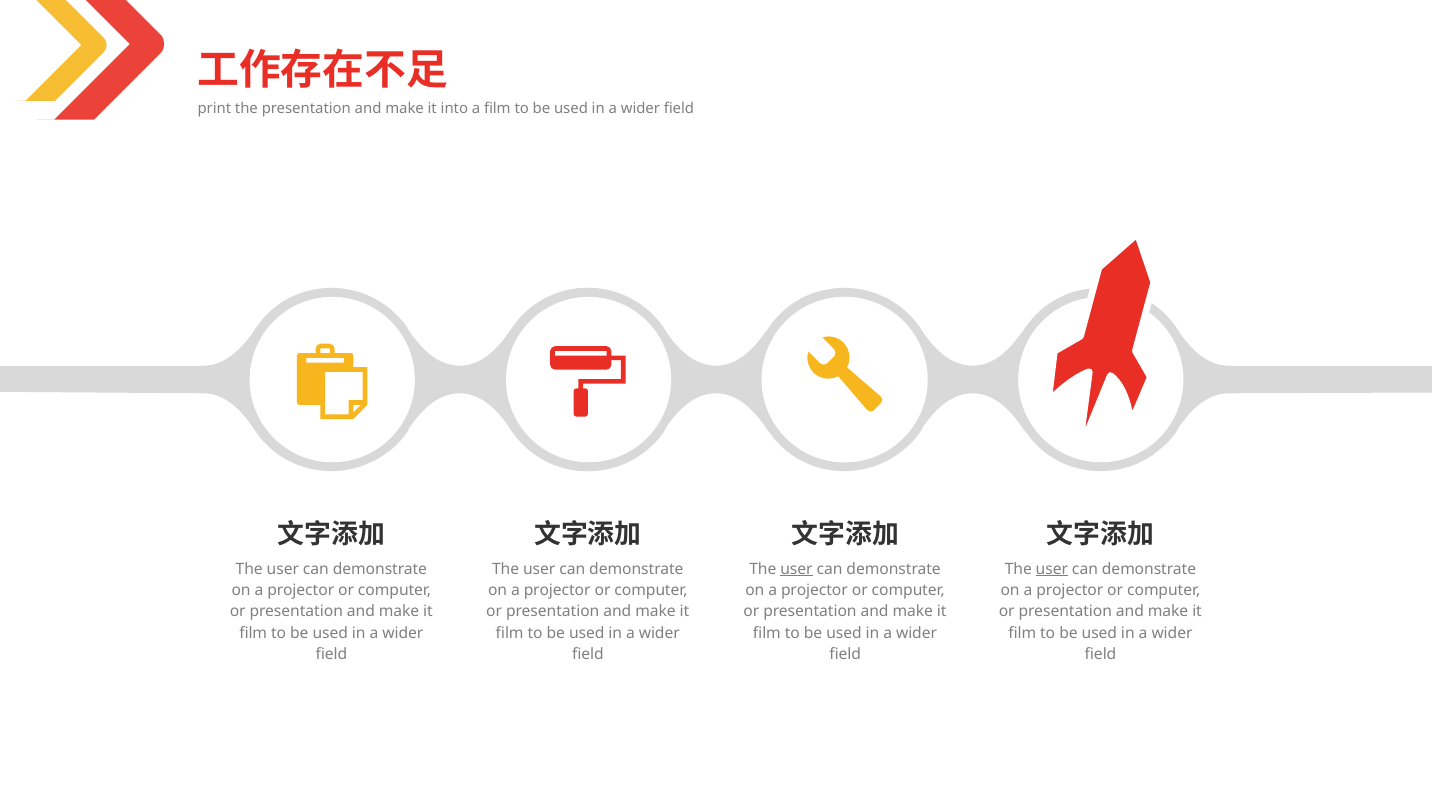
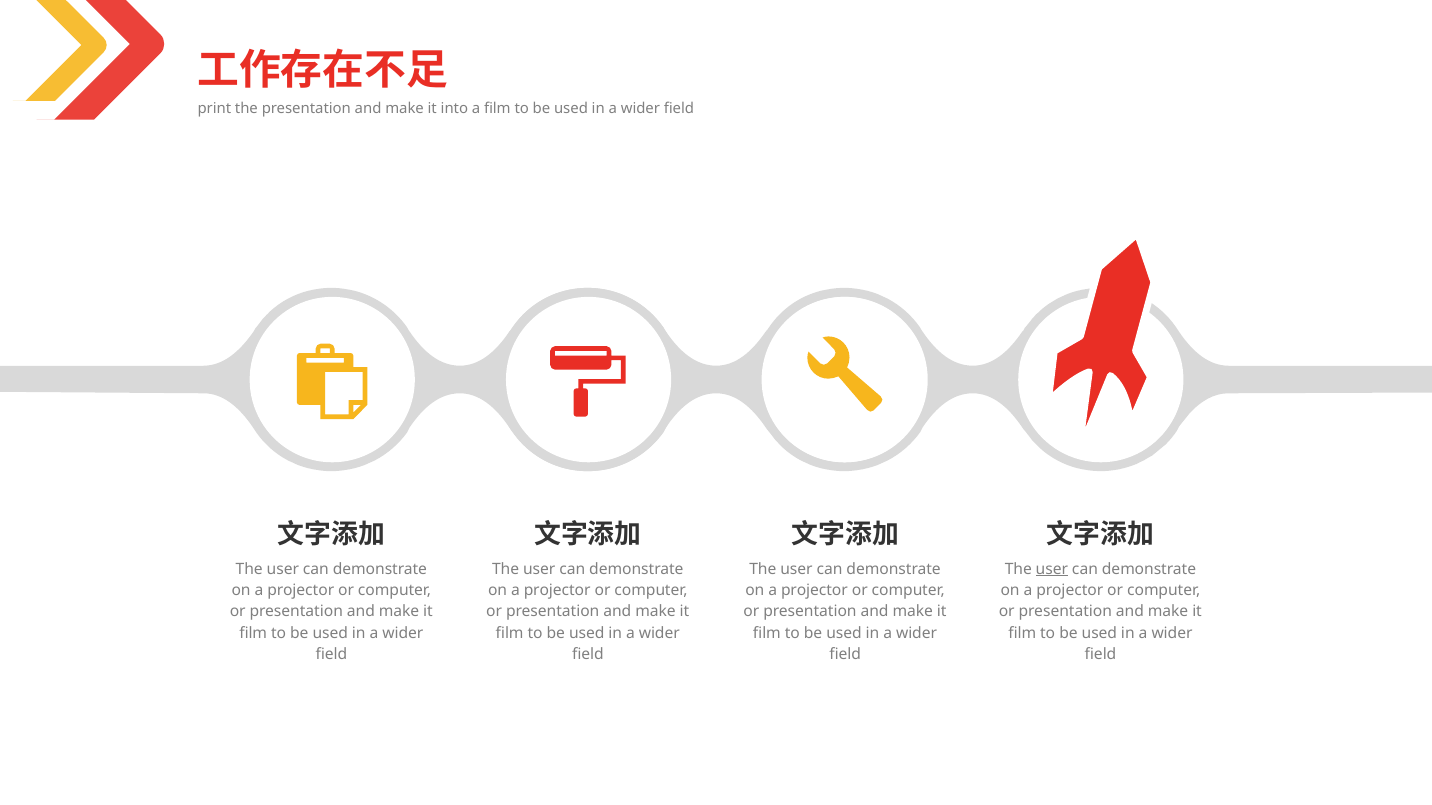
user at (796, 569) underline: present -> none
